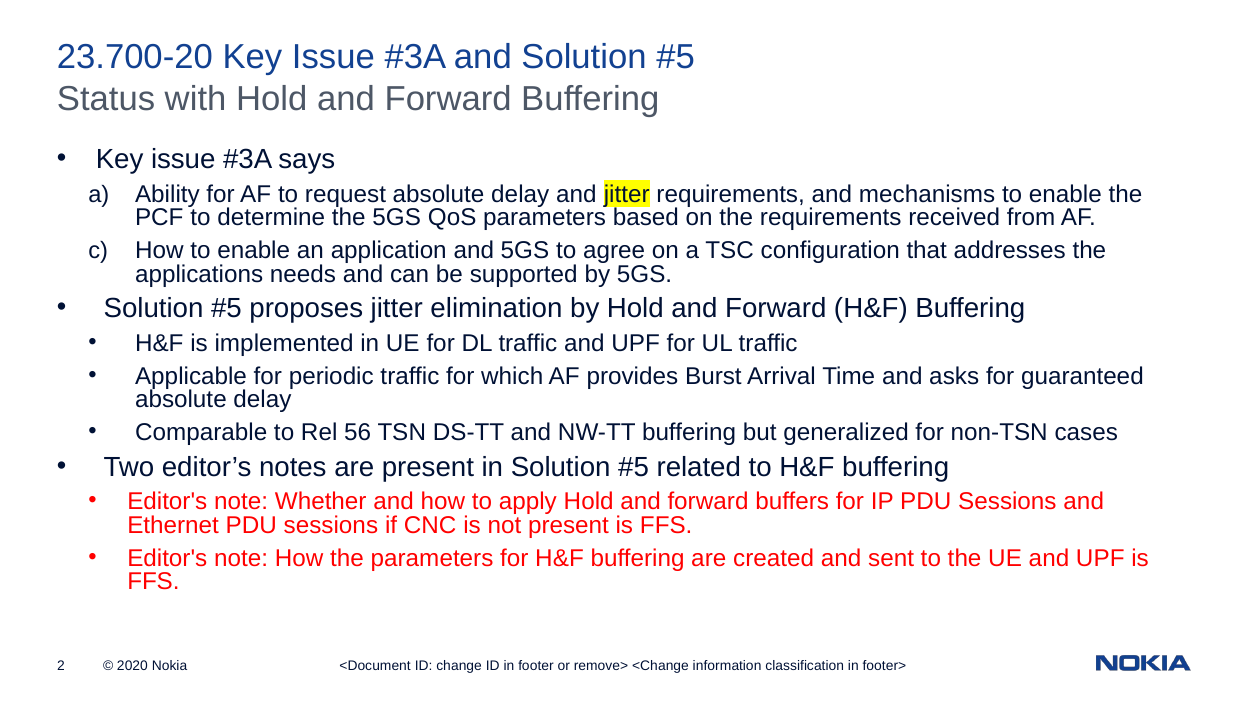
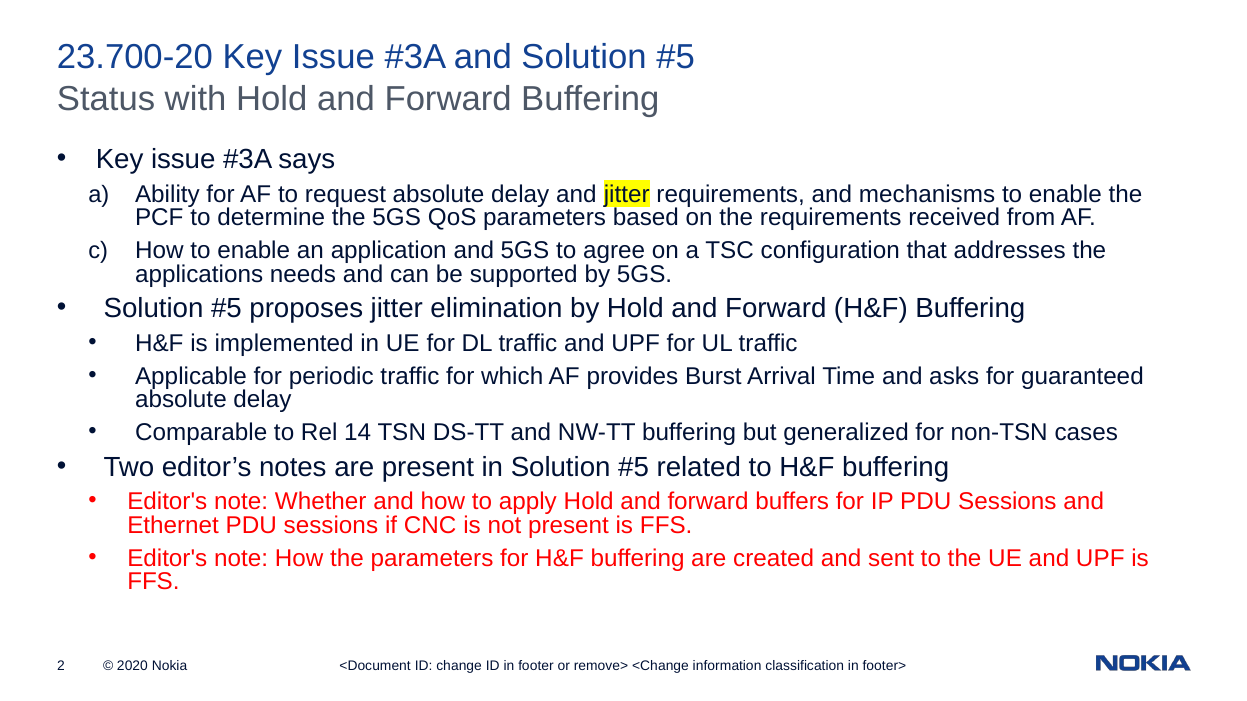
56: 56 -> 14
